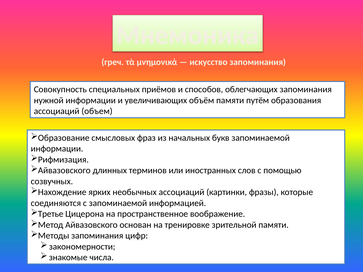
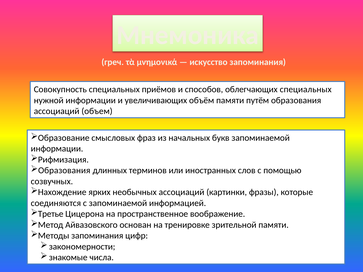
облегчающих запоминания: запоминания -> специальных
Айвазовского at (64, 171): Айвазовского -> Образования
